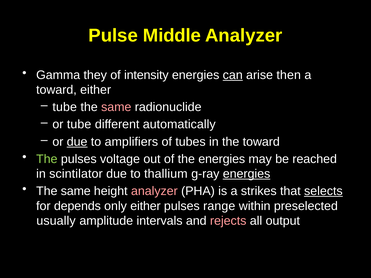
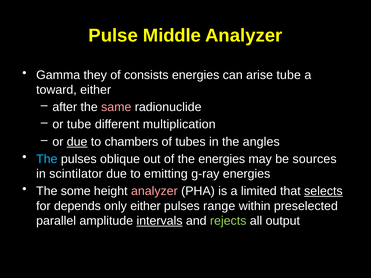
intensity: intensity -> consists
can underline: present -> none
arise then: then -> tube
tube at (65, 107): tube -> after
automatically: automatically -> multiplication
amplifiers: amplifiers -> chambers
the toward: toward -> angles
The at (47, 159) colour: light green -> light blue
voltage: voltage -> oblique
reached: reached -> sources
thallium: thallium -> emitting
energies at (247, 174) underline: present -> none
same at (76, 191): same -> some
strikes: strikes -> limited
usually: usually -> parallel
intervals underline: none -> present
rejects colour: pink -> light green
